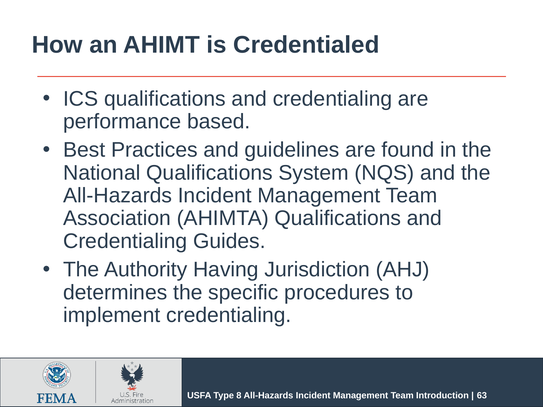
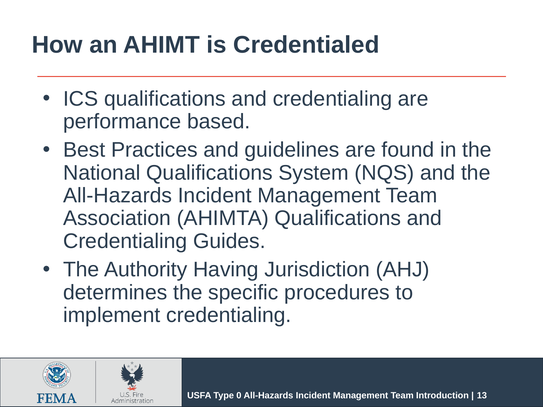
8: 8 -> 0
63: 63 -> 13
